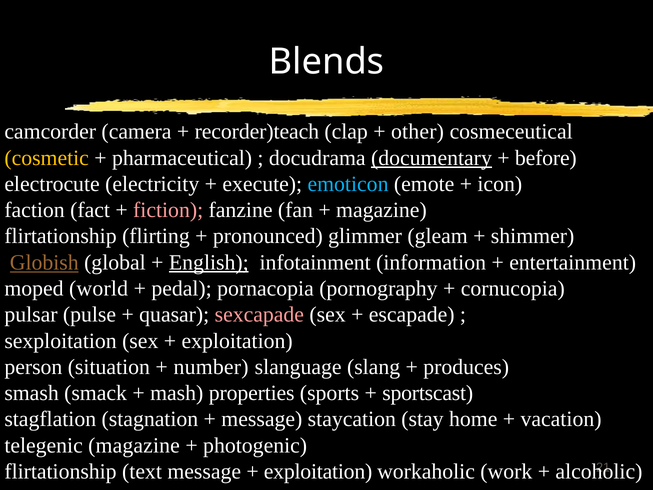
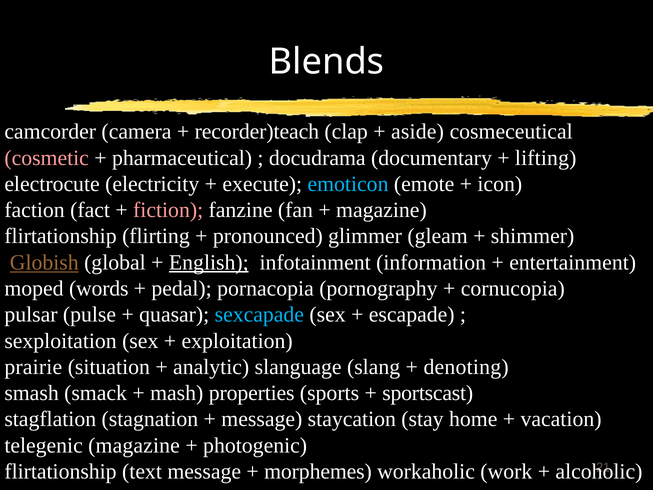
other: other -> aside
cosmetic colour: yellow -> pink
documentary underline: present -> none
before: before -> lifting
world: world -> words
sexcapade colour: pink -> light blue
person: person -> prairie
number: number -> analytic
produces: produces -> denoting
exploitation at (318, 471): exploitation -> morphemes
